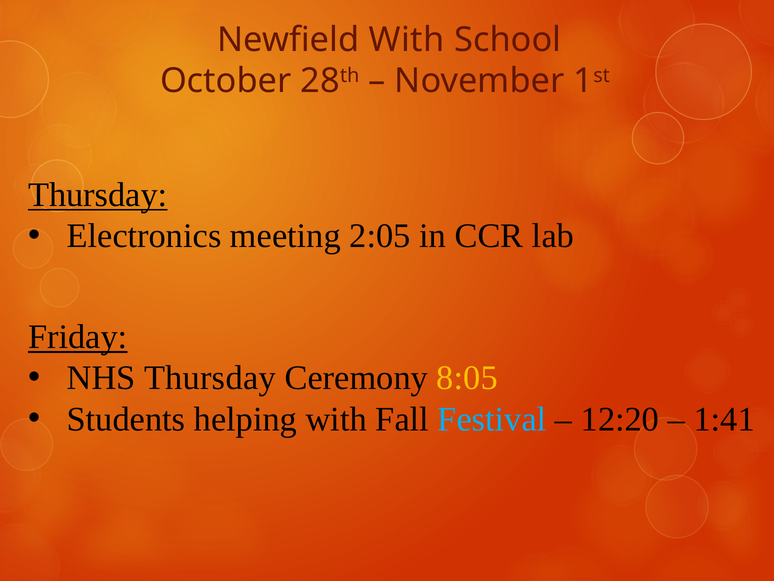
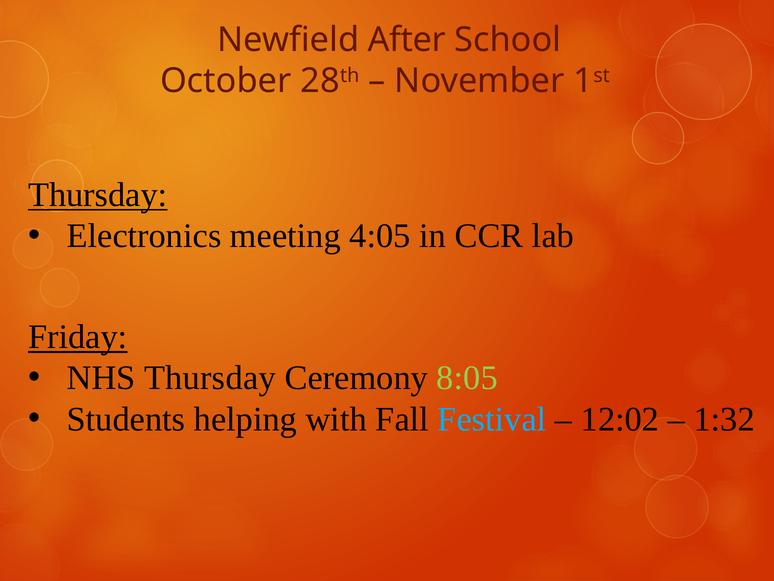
Newfield With: With -> After
2:05: 2:05 -> 4:05
8:05 colour: yellow -> light green
12:20: 12:20 -> 12:02
1:41: 1:41 -> 1:32
